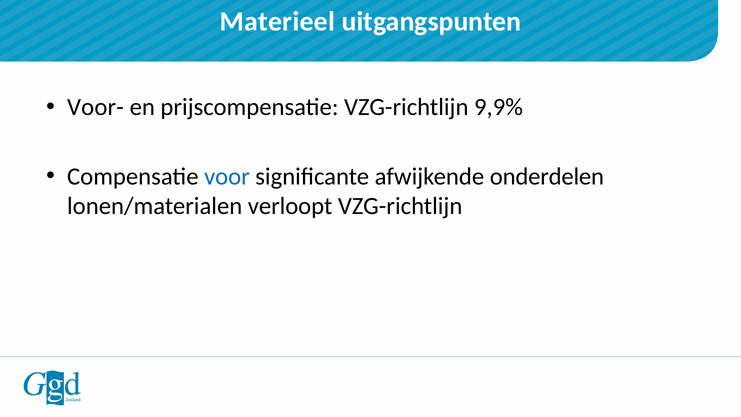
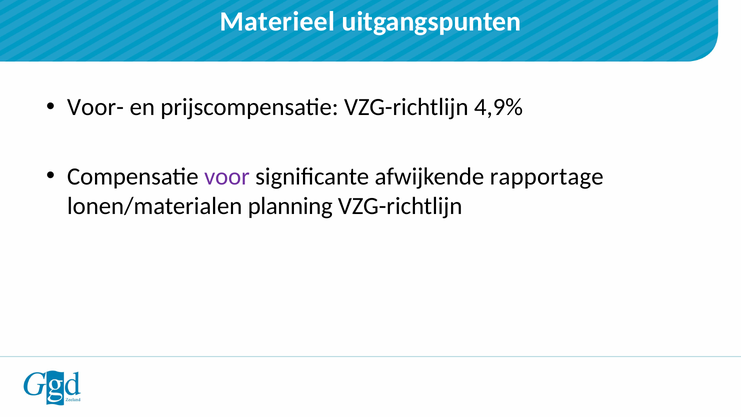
9,9%: 9,9% -> 4,9%
voor colour: blue -> purple
onderdelen: onderdelen -> rapportage
verloopt: verloopt -> planning
